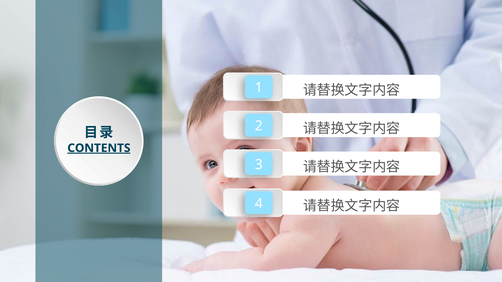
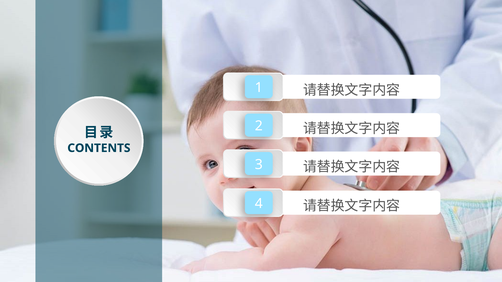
CONTENTS underline: present -> none
